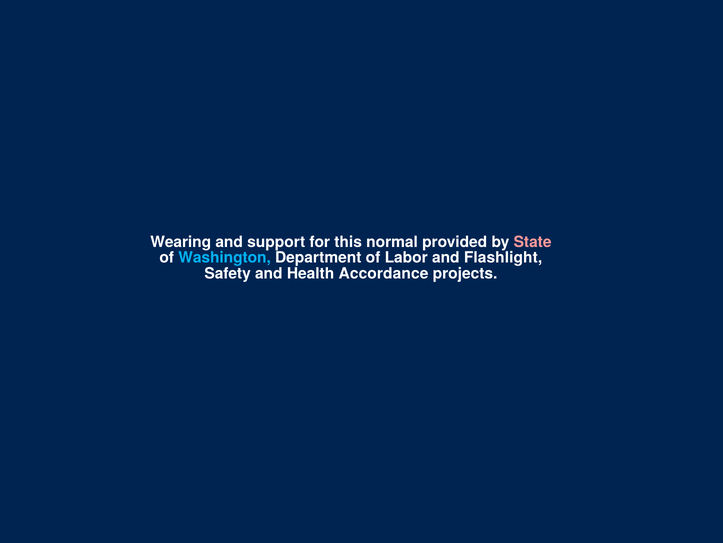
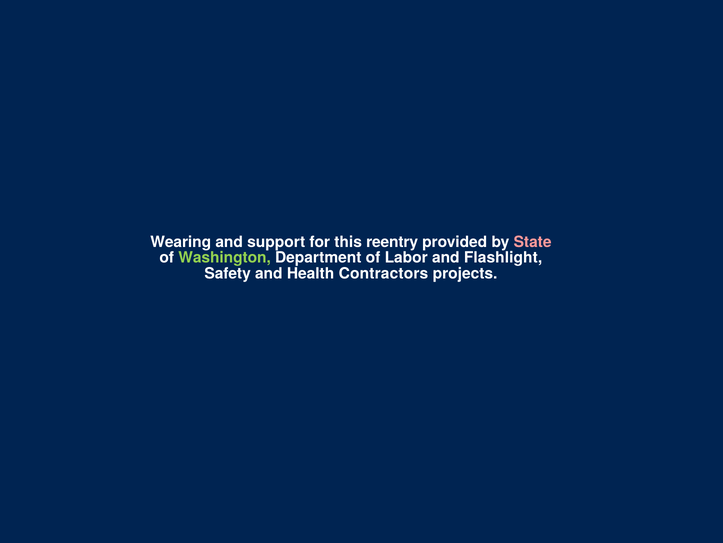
normal: normal -> reentry
Washington colour: light blue -> light green
Accordance: Accordance -> Contractors
